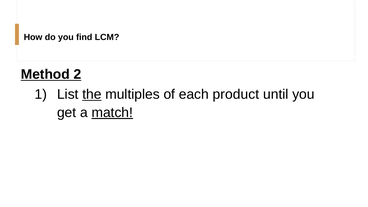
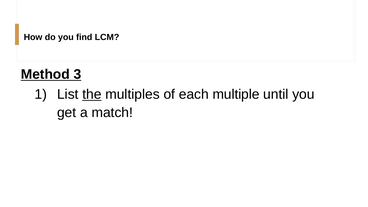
2: 2 -> 3
product: product -> multiple
match underline: present -> none
